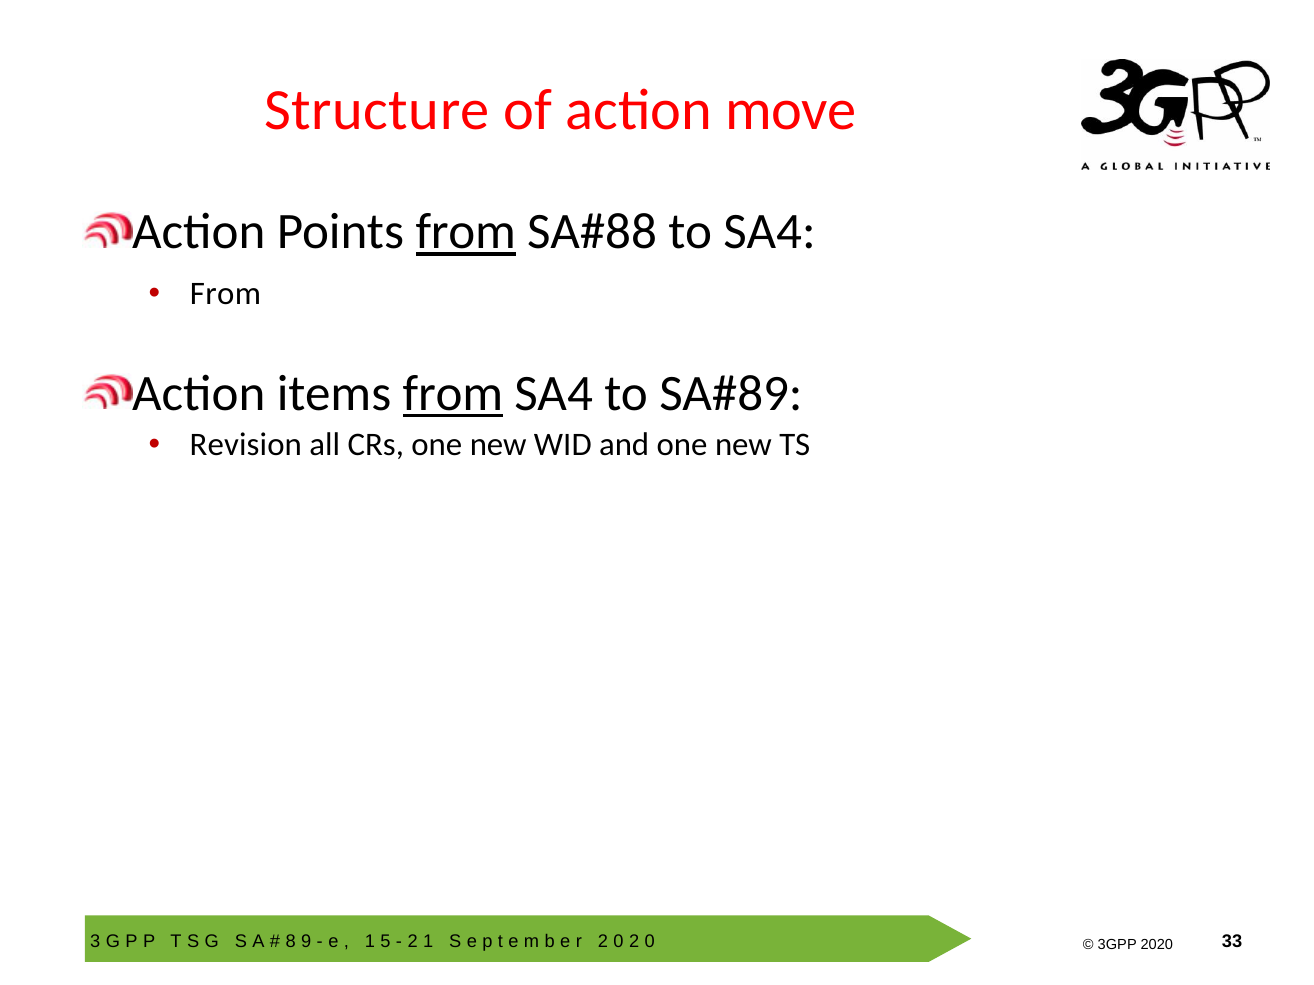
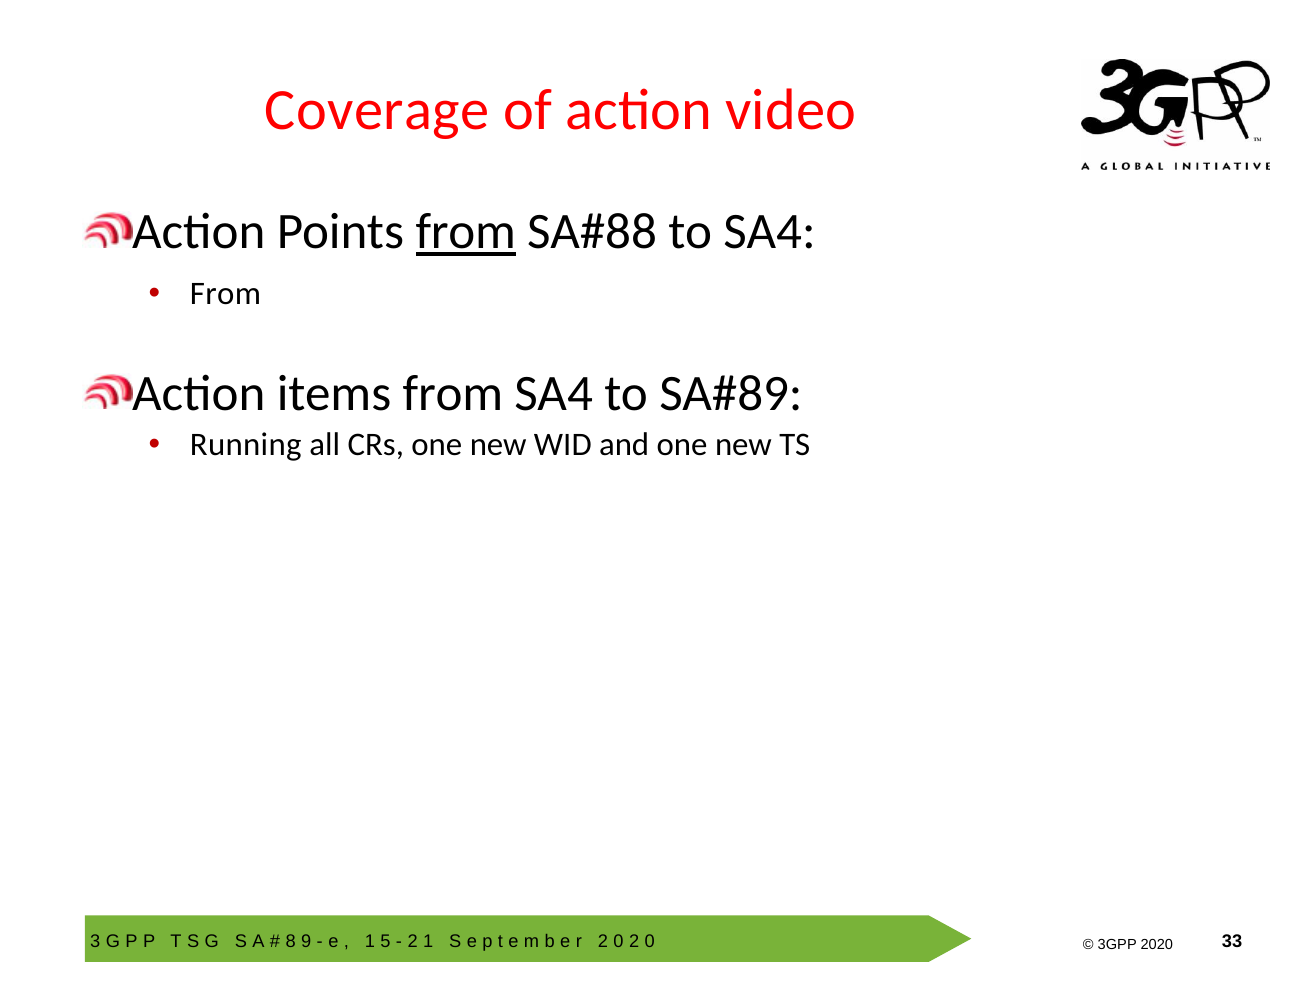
Structure: Structure -> Coverage
move: move -> video
from at (453, 394) underline: present -> none
Revision: Revision -> Running
